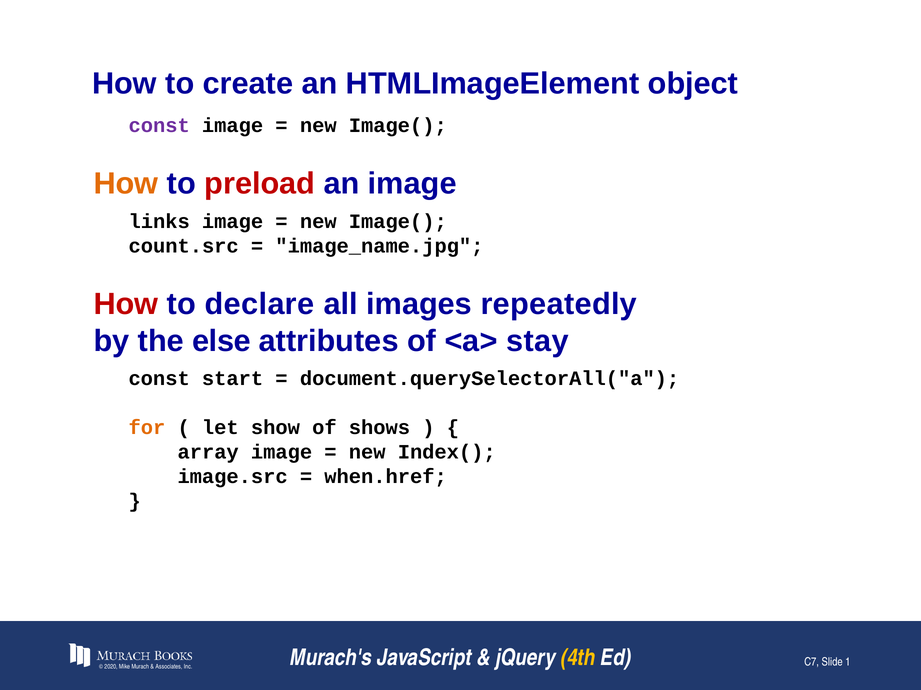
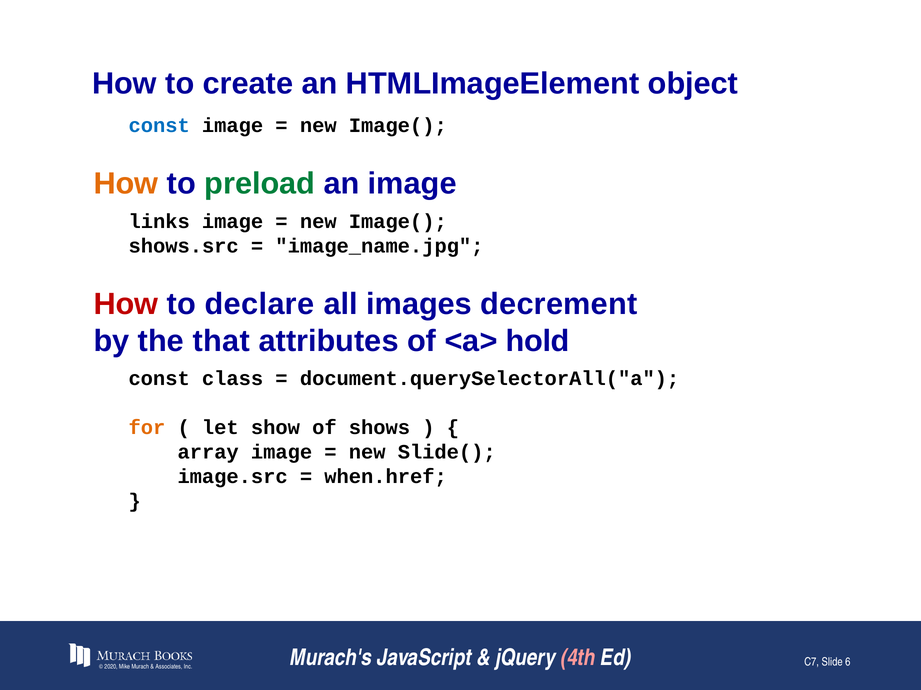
const at (159, 126) colour: purple -> blue
preload colour: red -> green
count.src: count.src -> shows.src
repeatedly: repeatedly -> decrement
else: else -> that
stay: stay -> hold
start: start -> class
Index(: Index( -> Slide(
4th colour: yellow -> pink
1: 1 -> 6
